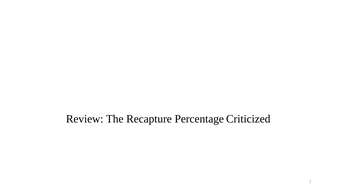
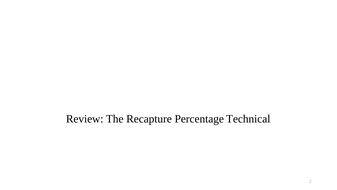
Criticized: Criticized -> Technical
